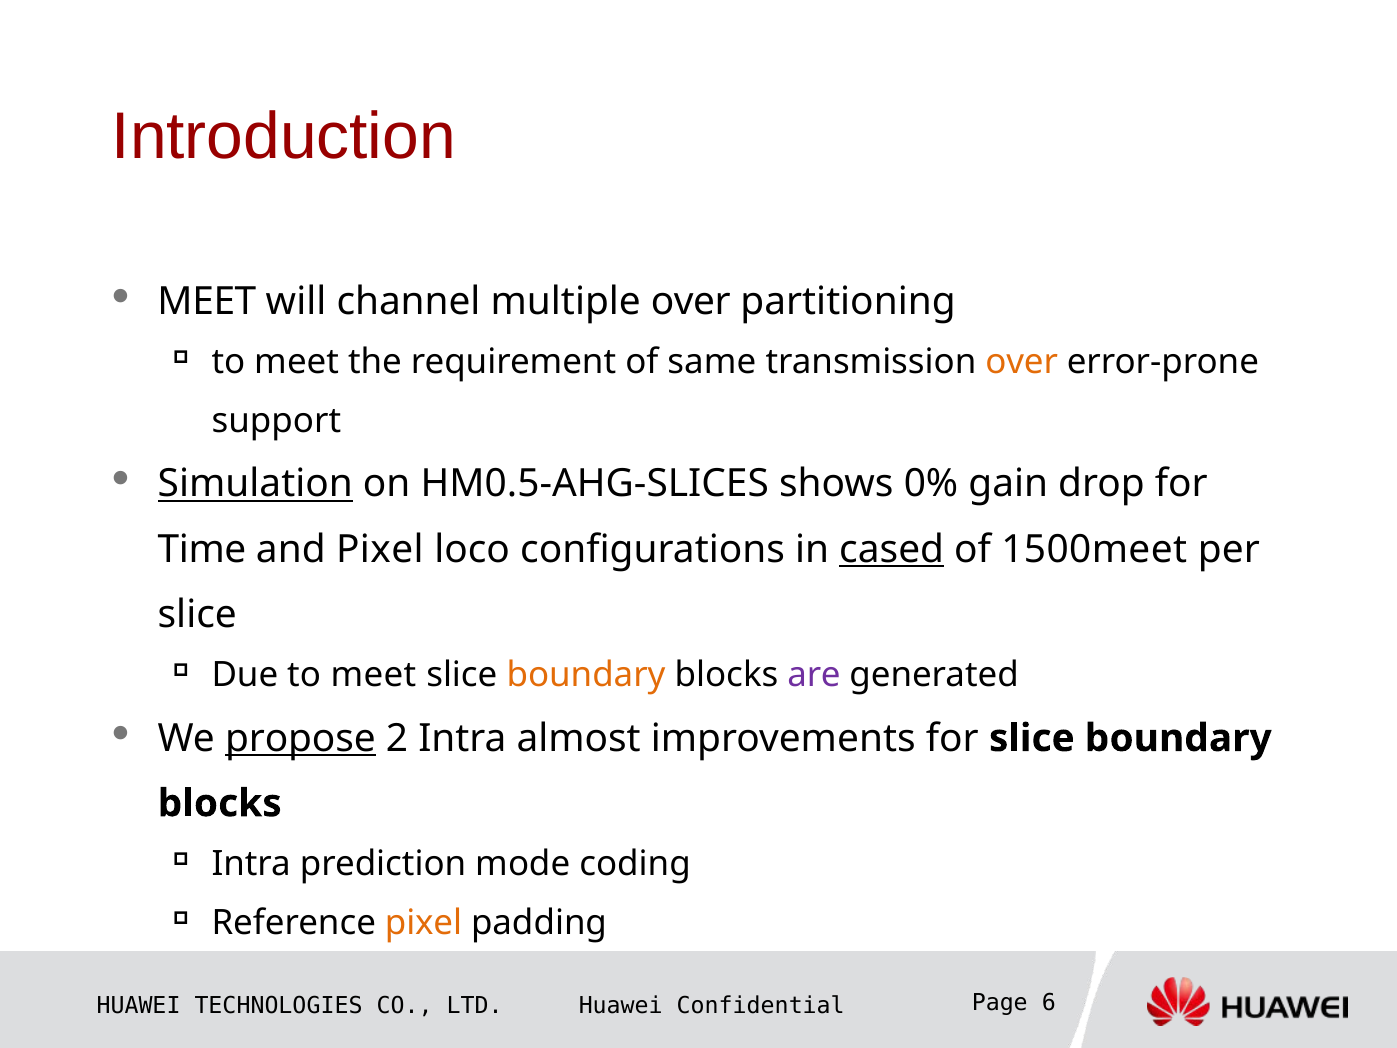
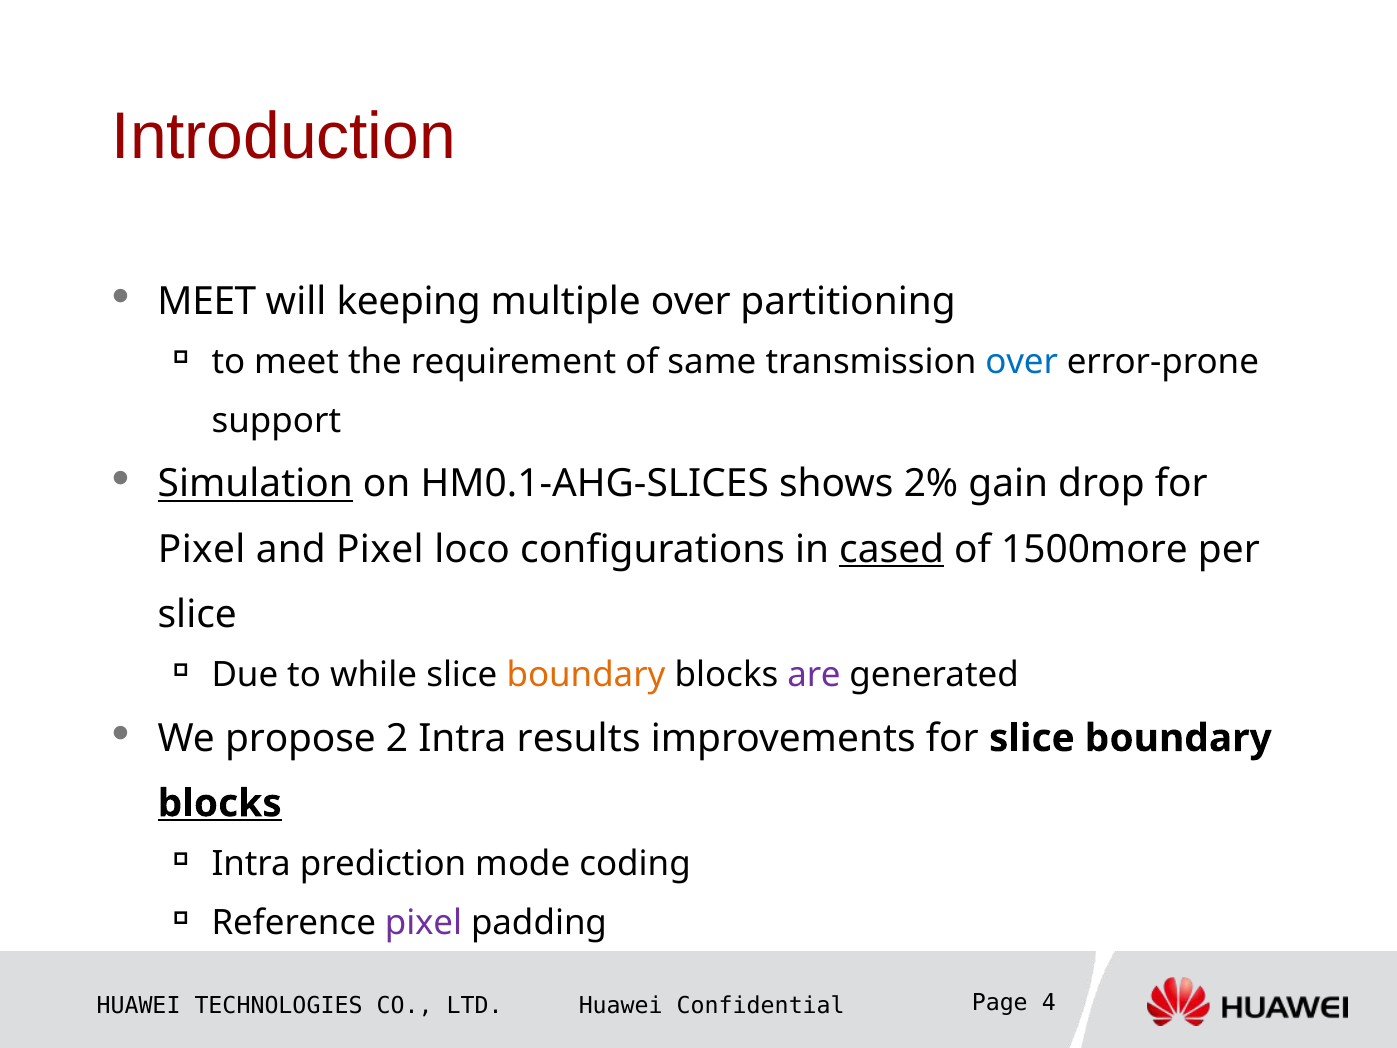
channel: channel -> keeping
over at (1022, 362) colour: orange -> blue
HM0.5-AHG-SLICES: HM0.5-AHG-SLICES -> HM0.1-AHG-SLICES
0%: 0% -> 2%
Time at (202, 549): Time -> Pixel
1500meet: 1500meet -> 1500more
Due to meet: meet -> while
propose underline: present -> none
almost: almost -> results
blocks at (220, 803) underline: none -> present
pixel at (423, 923) colour: orange -> purple
6: 6 -> 4
